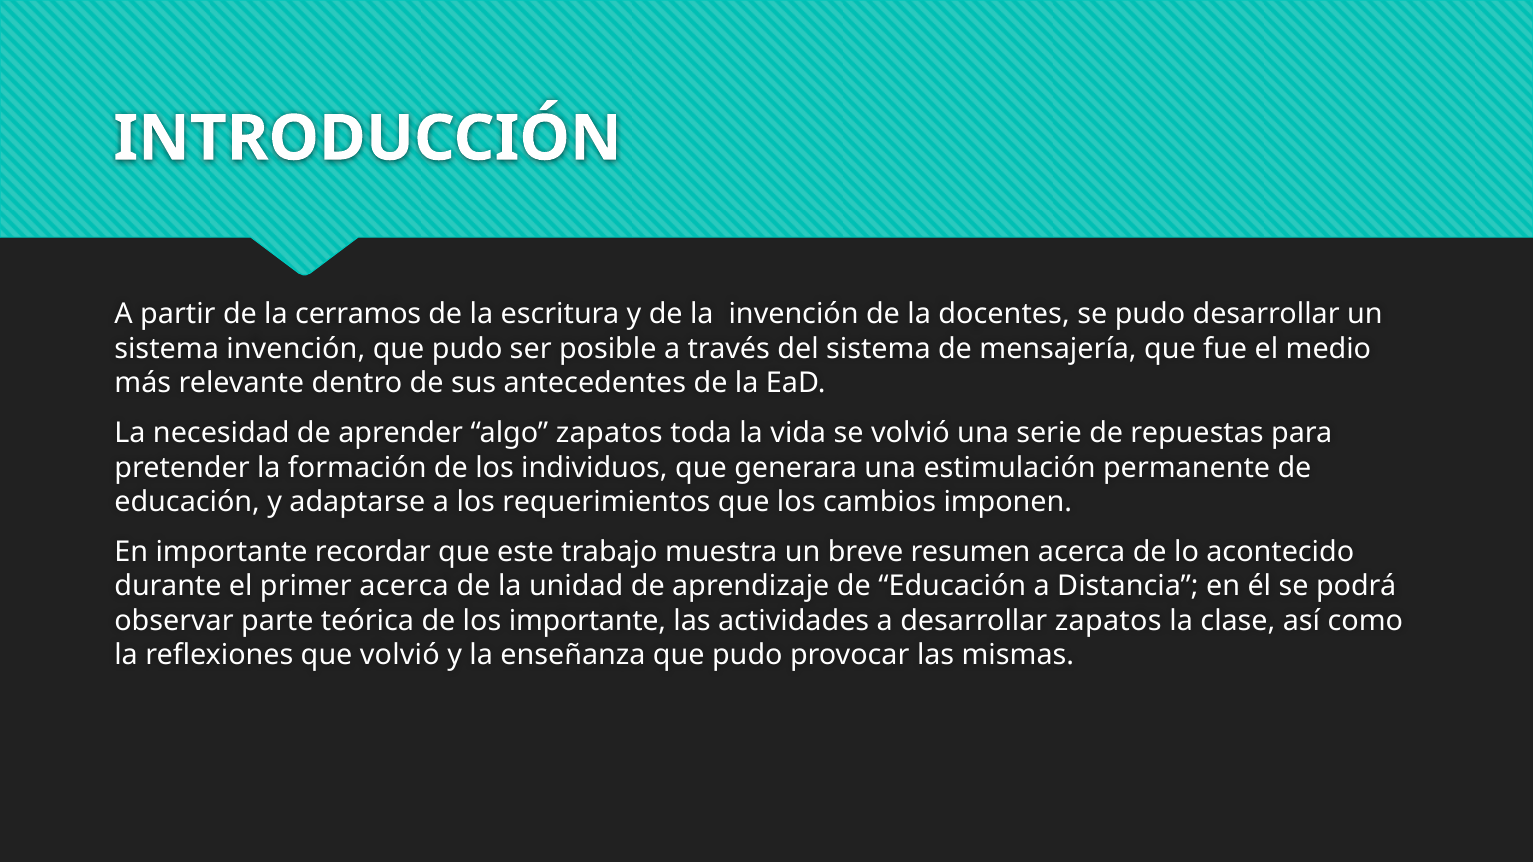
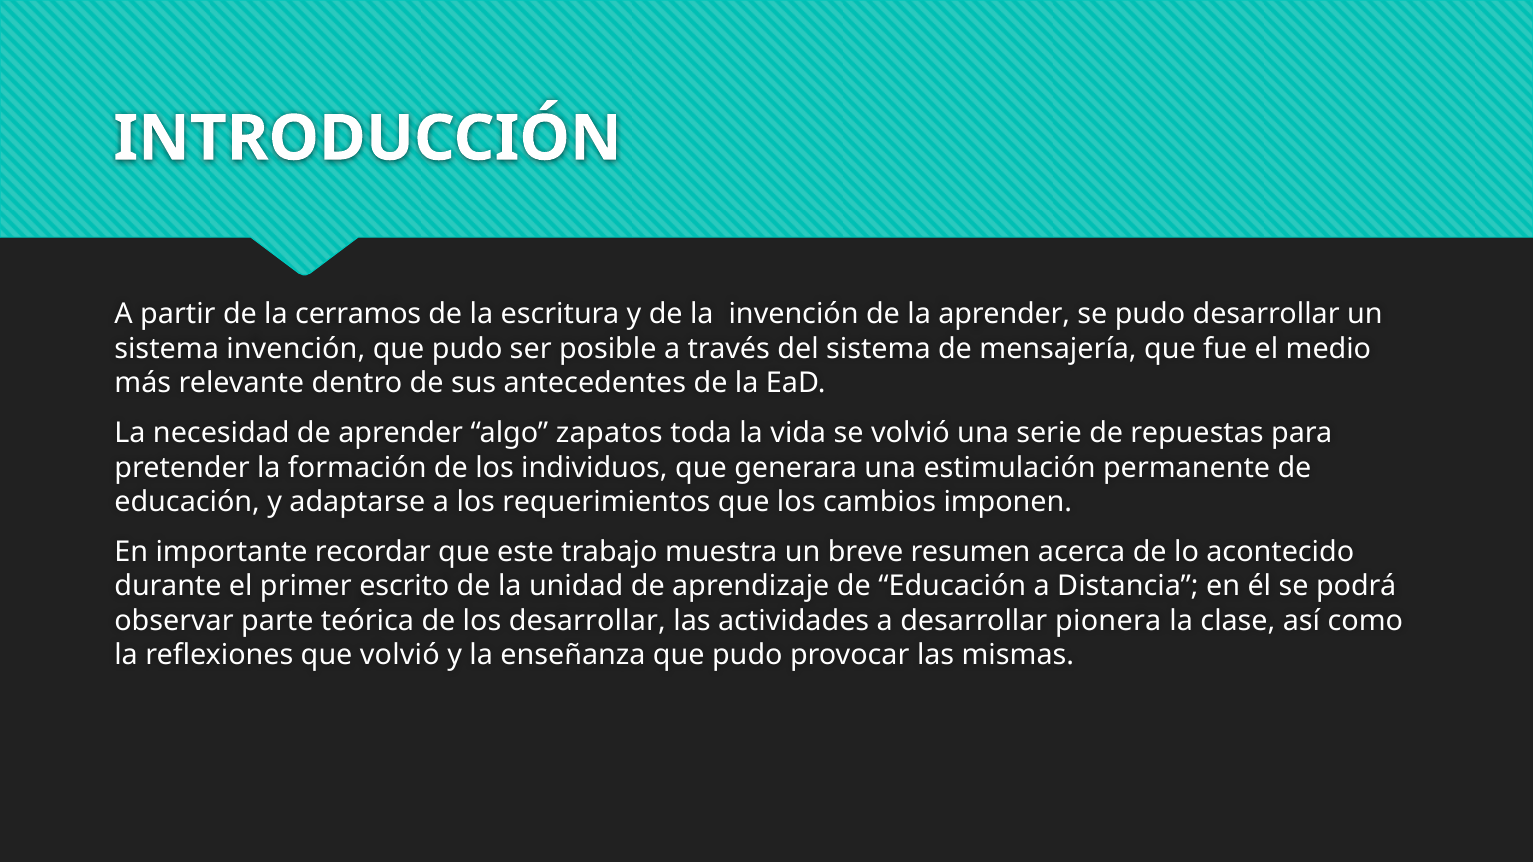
la docentes: docentes -> aprender
primer acerca: acerca -> escrito
los importante: importante -> desarrollar
desarrollar zapatos: zapatos -> pionera
